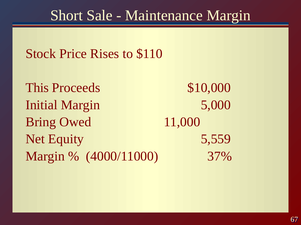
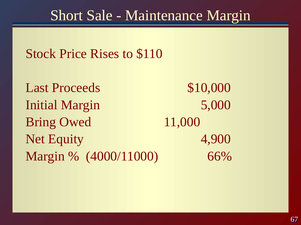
This: This -> Last
5,559: 5,559 -> 4,900
37%: 37% -> 66%
